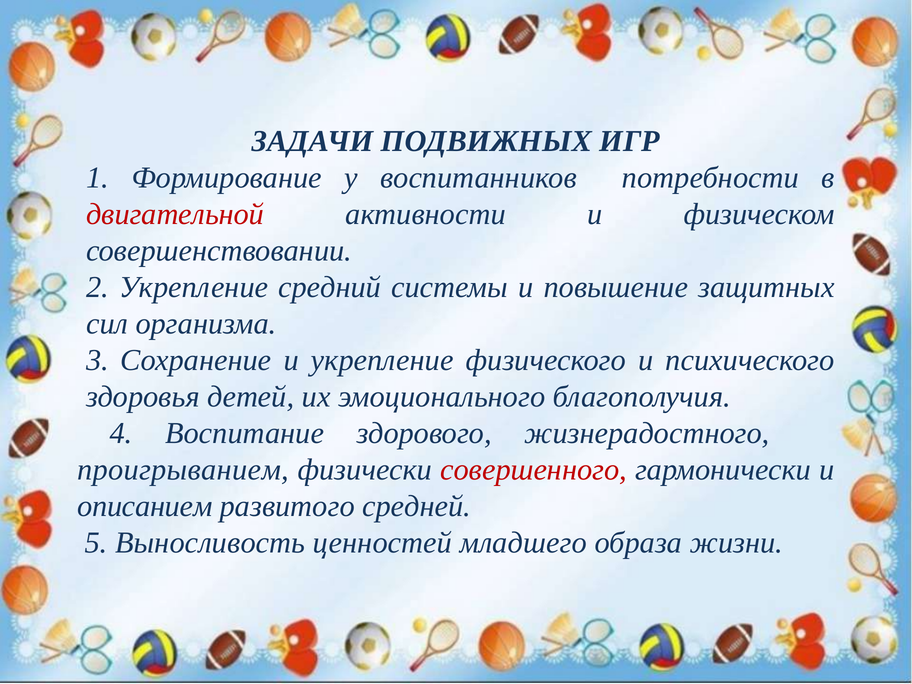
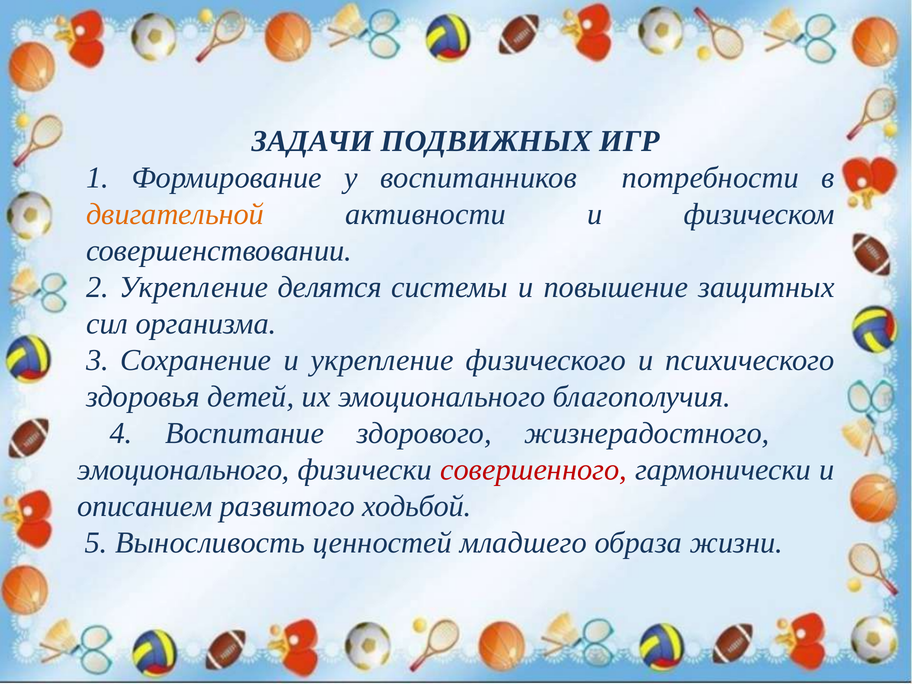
двигательной colour: red -> orange
средний: средний -> делятся
проигрыванием at (183, 470): проигрыванием -> эмоционального
средней: средней -> ходьбой
